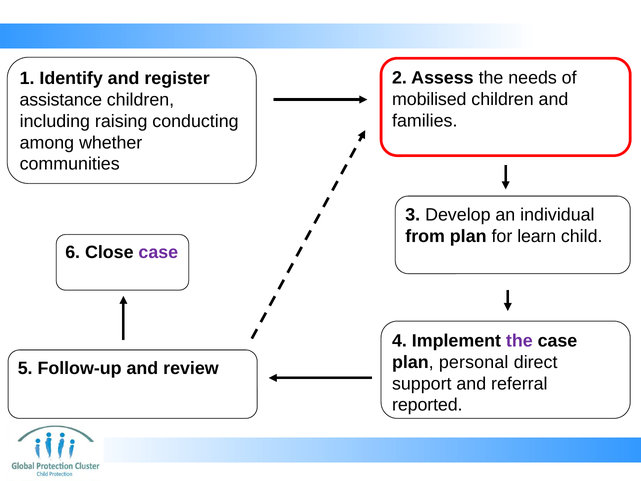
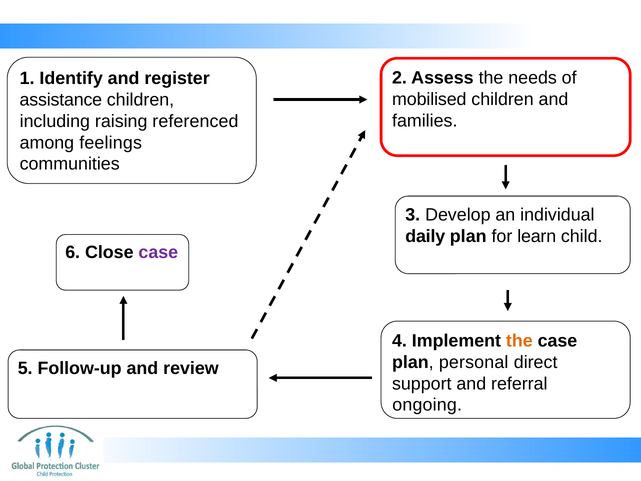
conducting: conducting -> referenced
whether: whether -> feelings
from: from -> daily
the at (519, 341) colour: purple -> orange
reported: reported -> ongoing
